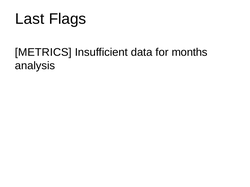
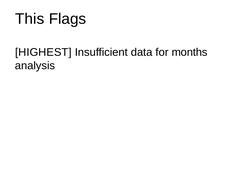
Last: Last -> This
METRICS: METRICS -> HIGHEST
